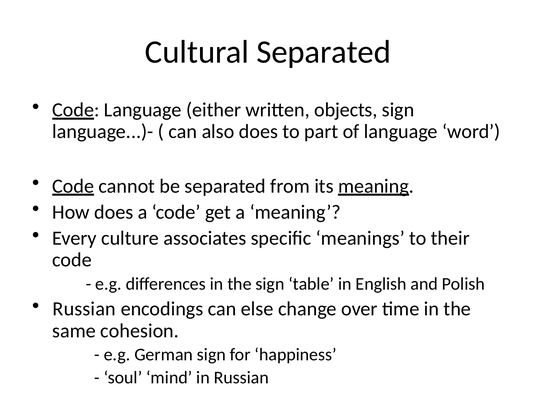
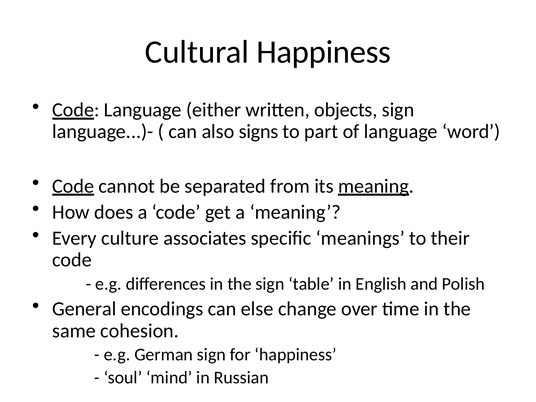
Cultural Separated: Separated -> Happiness
also does: does -> signs
Russian at (84, 309): Russian -> General
